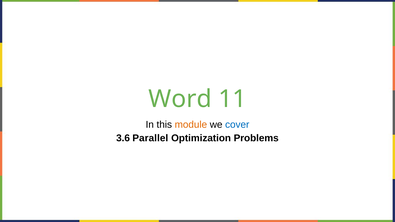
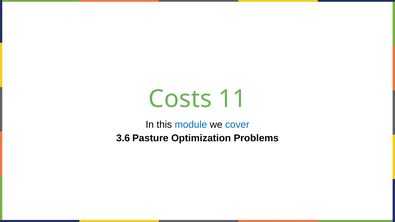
Word: Word -> Costs
module colour: orange -> blue
Parallel: Parallel -> Pasture
